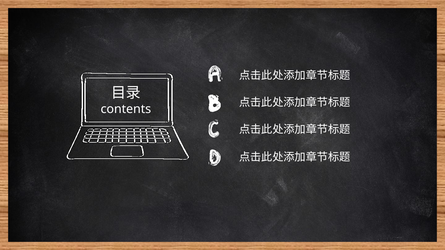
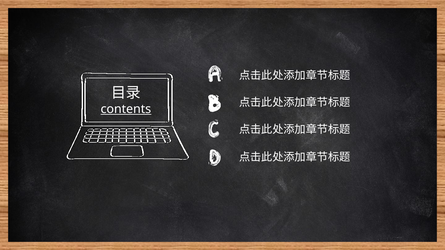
contents underline: none -> present
